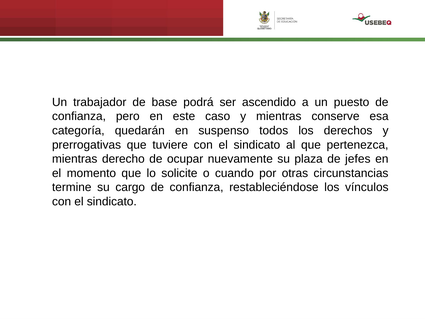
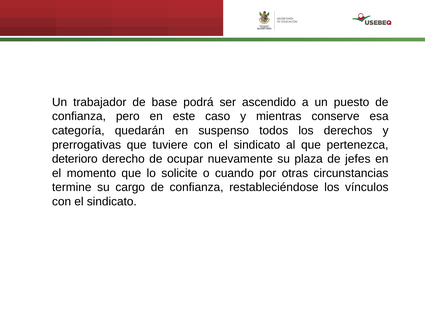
mientras at (75, 159): mientras -> deterioro
